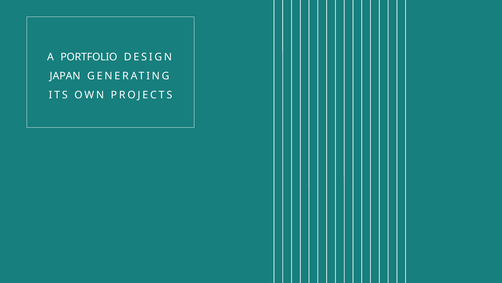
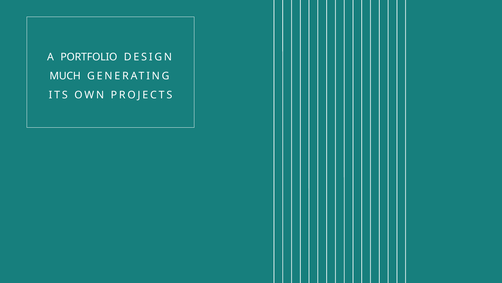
JAPAN: JAPAN -> MUCH
